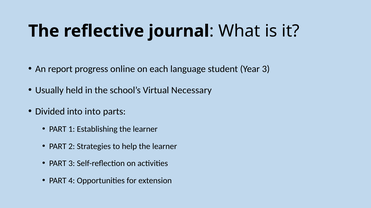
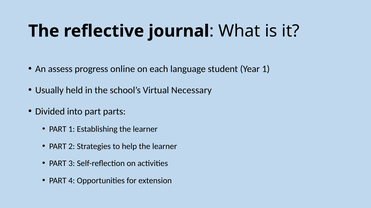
report: report -> assess
Year 3: 3 -> 1
into into: into -> part
